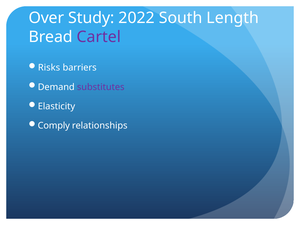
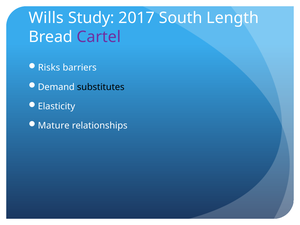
Over: Over -> Wills
2022: 2022 -> 2017
substitutes colour: purple -> black
Comply: Comply -> Mature
